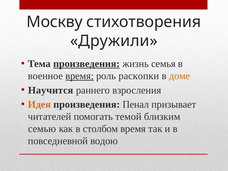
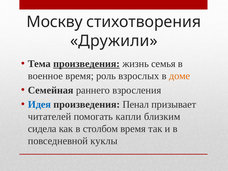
время at (80, 76) underline: present -> none
раскопки: раскопки -> взрослых
Научится: Научится -> Семейная
Идея colour: orange -> blue
темой: темой -> капли
семью: семью -> сидела
водою: водою -> куклы
